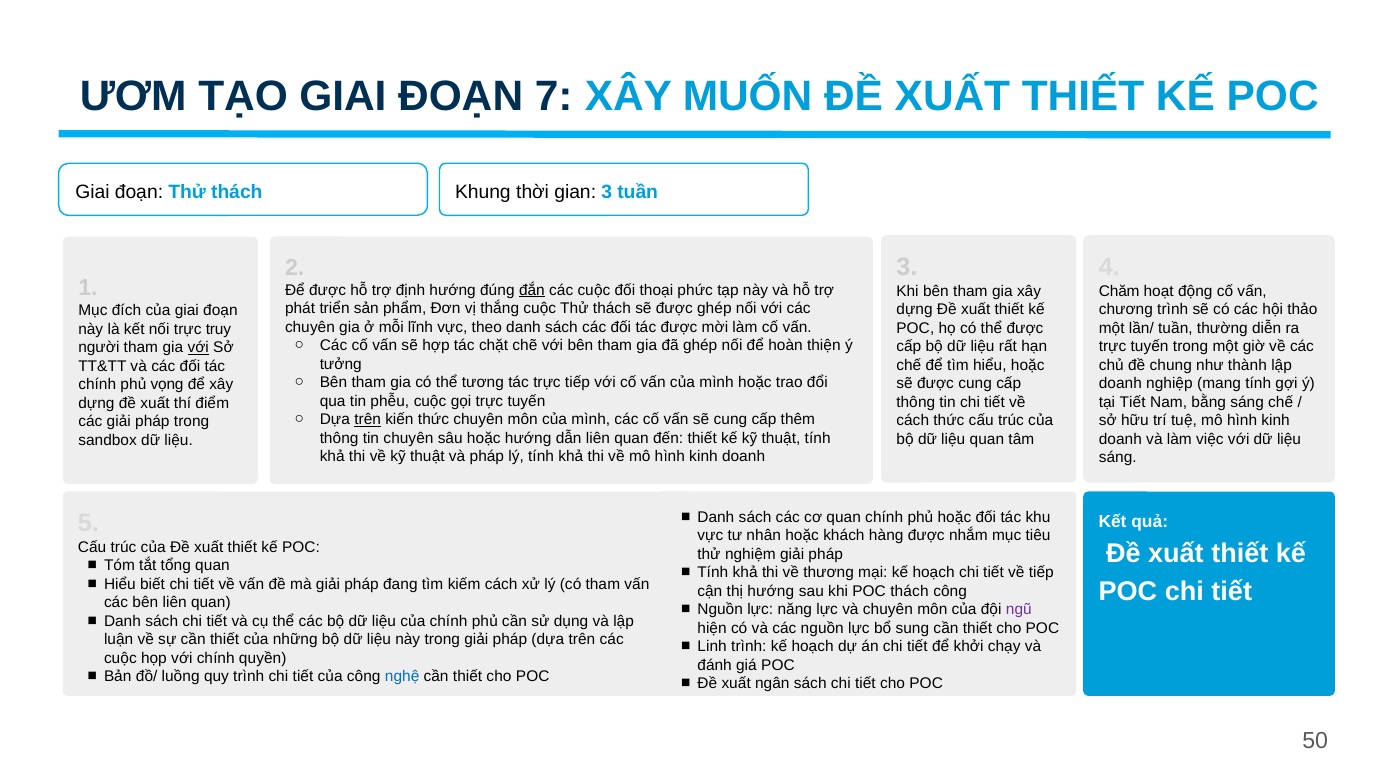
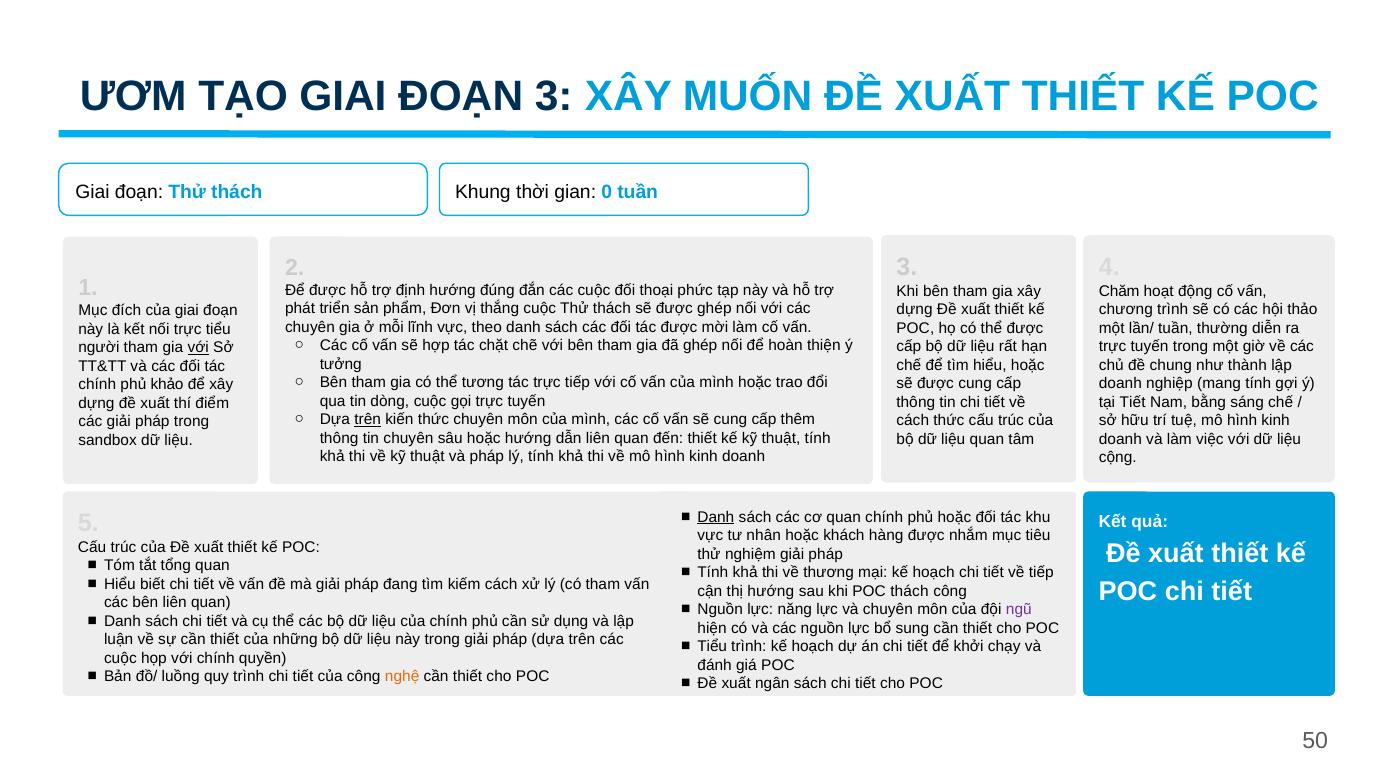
ĐOẠN 7: 7 -> 3
gian 3: 3 -> 0
đắn underline: present -> none
trực truy: truy -> tiểu
vọng: vọng -> khảo
phễu: phễu -> dòng
sáng at (1118, 458): sáng -> cộng
Danh at (716, 517) underline: none -> present
Linh at (712, 647): Linh -> Tiểu
nghệ colour: blue -> orange
